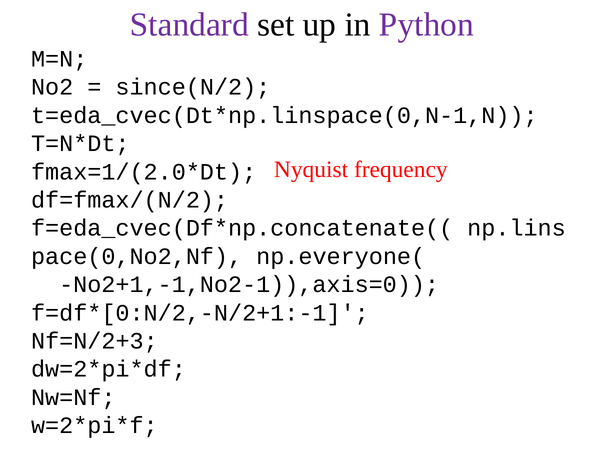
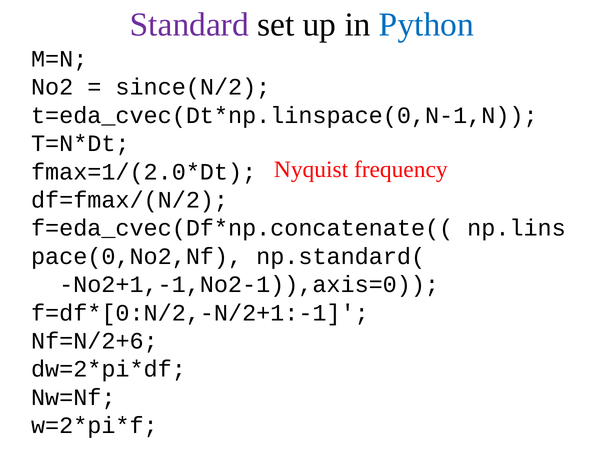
Python colour: purple -> blue
np.everyone(: np.everyone( -> np.standard(
Nf=N/2+3: Nf=N/2+3 -> Nf=N/2+6
